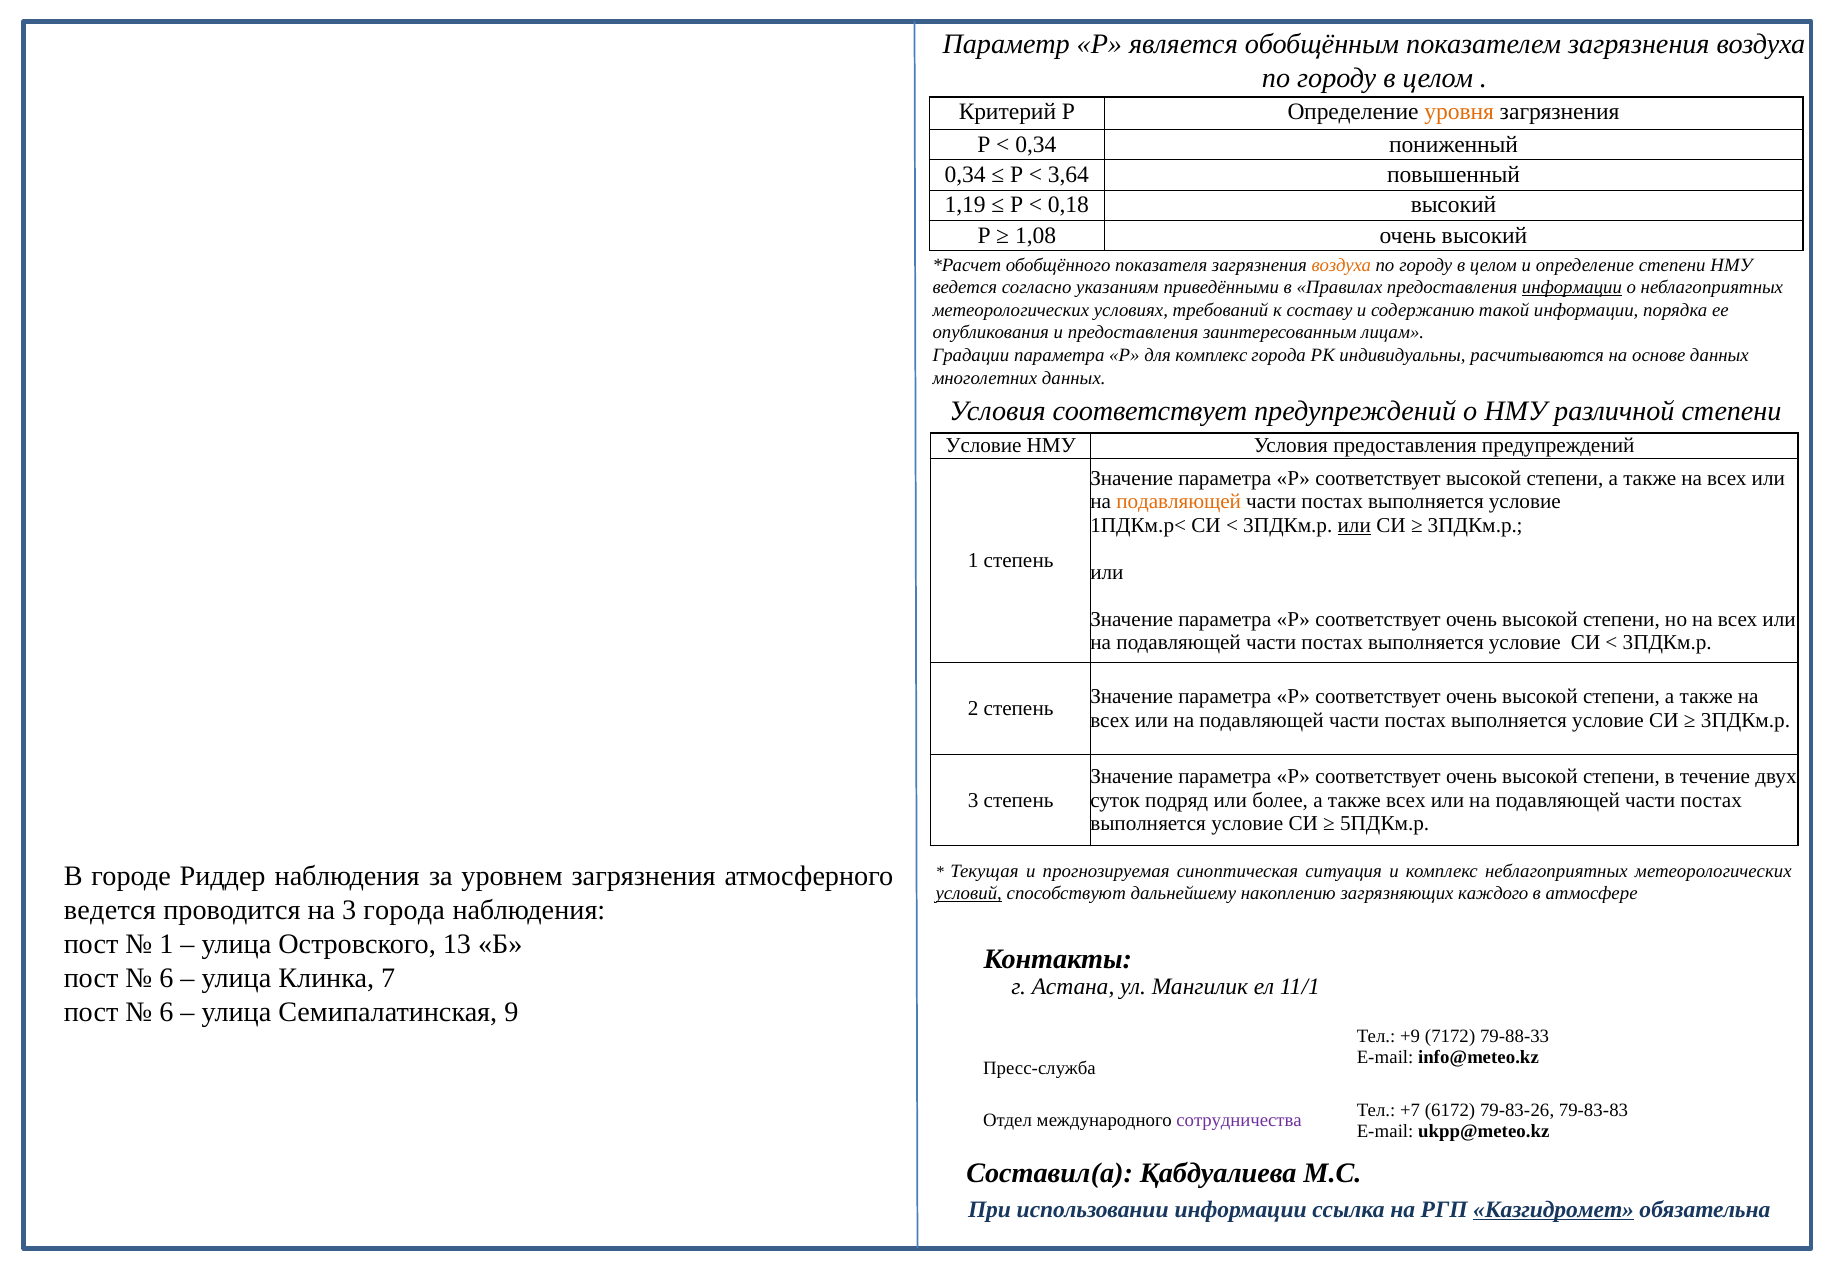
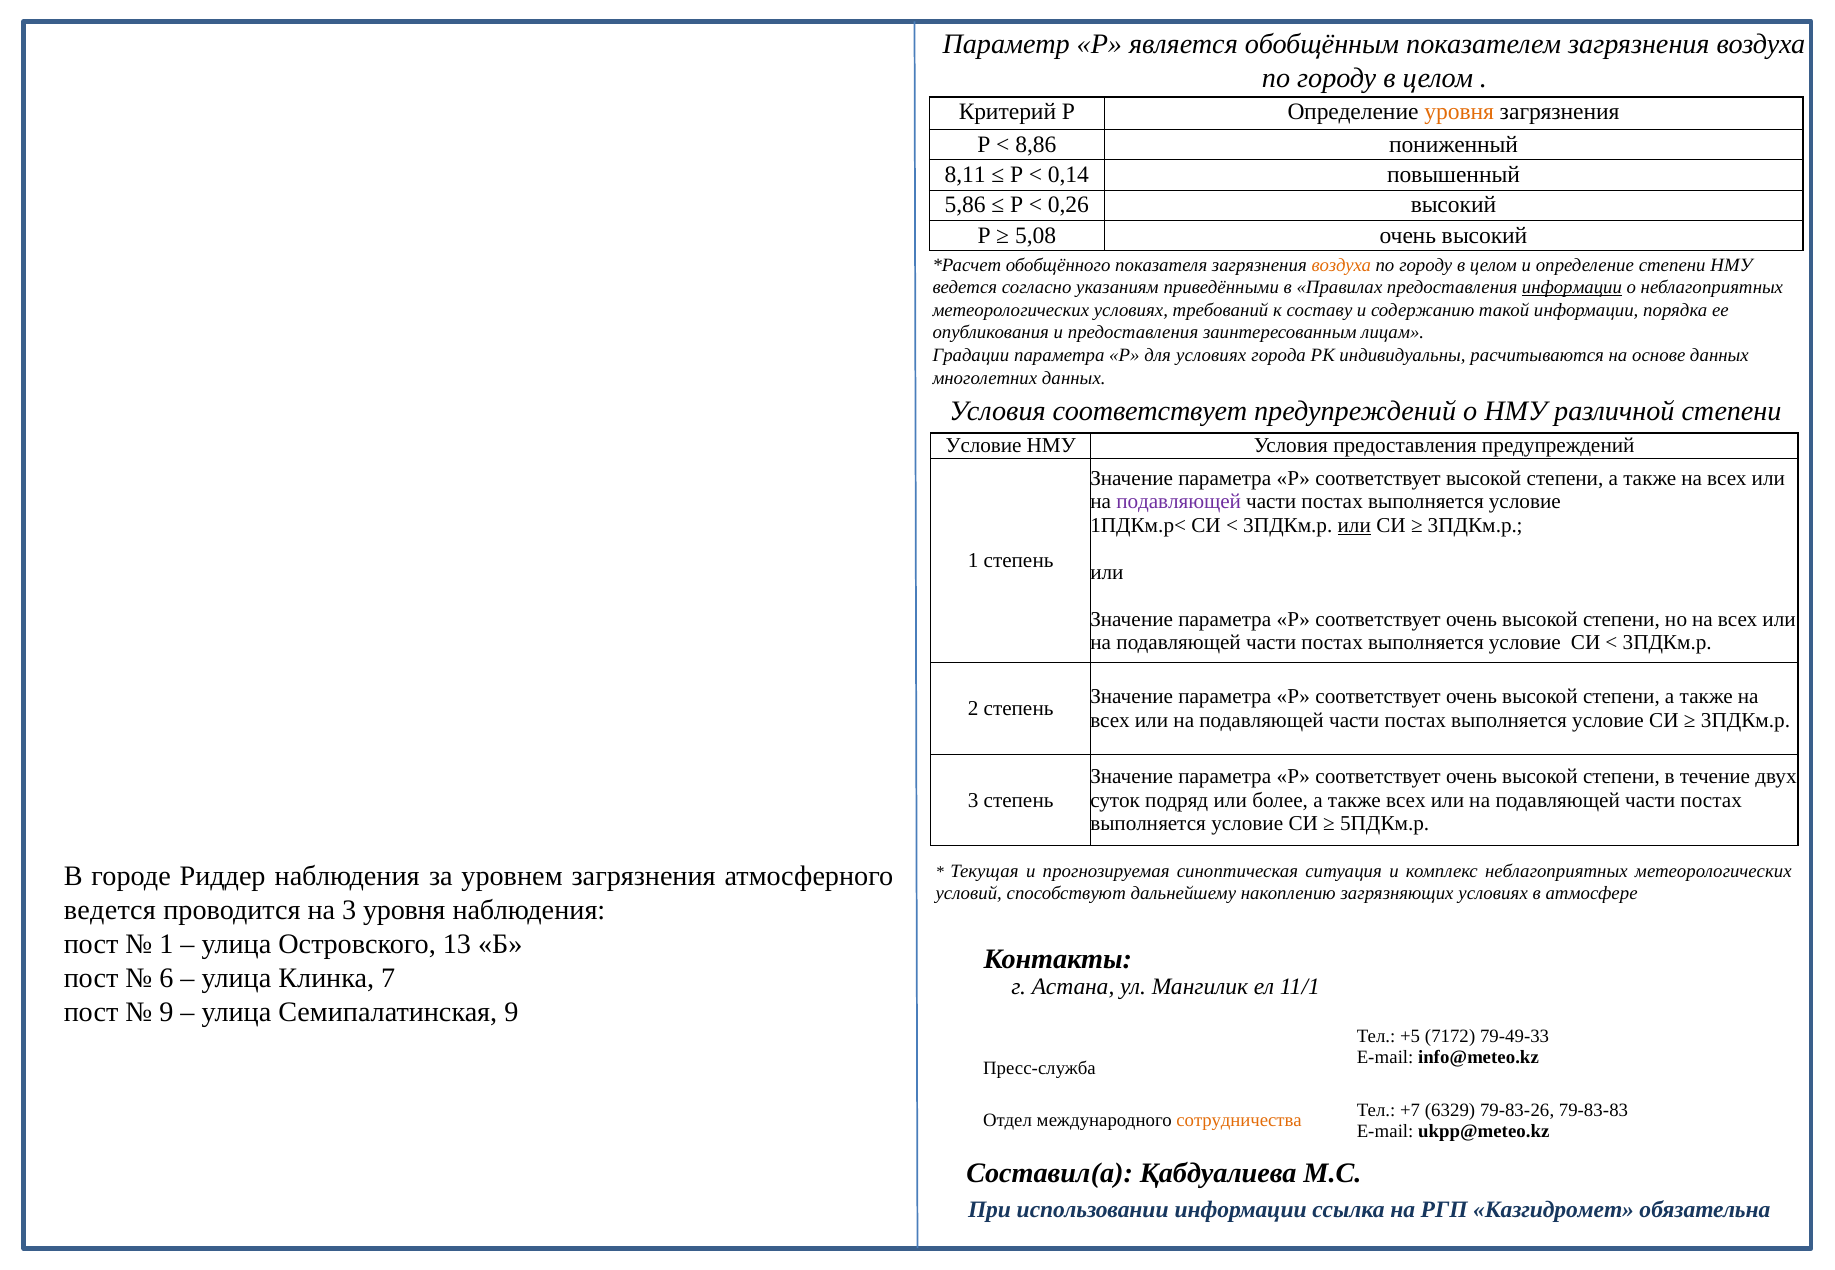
0,34 at (1036, 144): 0,34 -> 8,86
0,34 at (965, 175): 0,34 -> 8,11
3,64: 3,64 -> 0,14
1,19: 1,19 -> 5,86
0,18: 0,18 -> 0,26
1,08: 1,08 -> 5,08
для комплекс: комплекс -> условиях
подавляющей at (1179, 502) colour: orange -> purple
условий underline: present -> none
загрязняющих каждого: каждого -> условиях
3 города: города -> уровня
6 at (166, 1012): 6 -> 9
+9: +9 -> +5
79-88-33: 79-88-33 -> 79-49-33
6172: 6172 -> 6329
сотрудничества colour: purple -> orange
Казгидромет underline: present -> none
